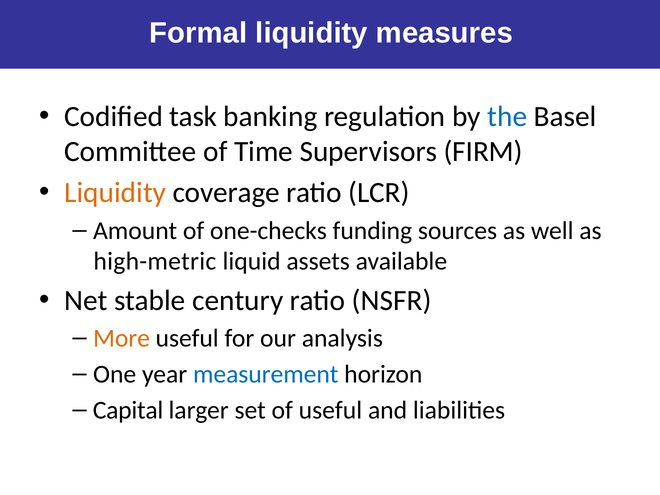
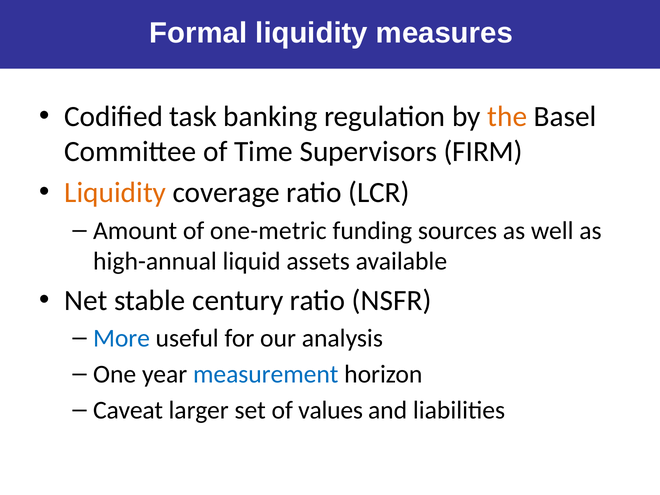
the colour: blue -> orange
one-checks: one-checks -> one-metric
high-metric: high-metric -> high-annual
More colour: orange -> blue
Capital: Capital -> Caveat
of useful: useful -> values
